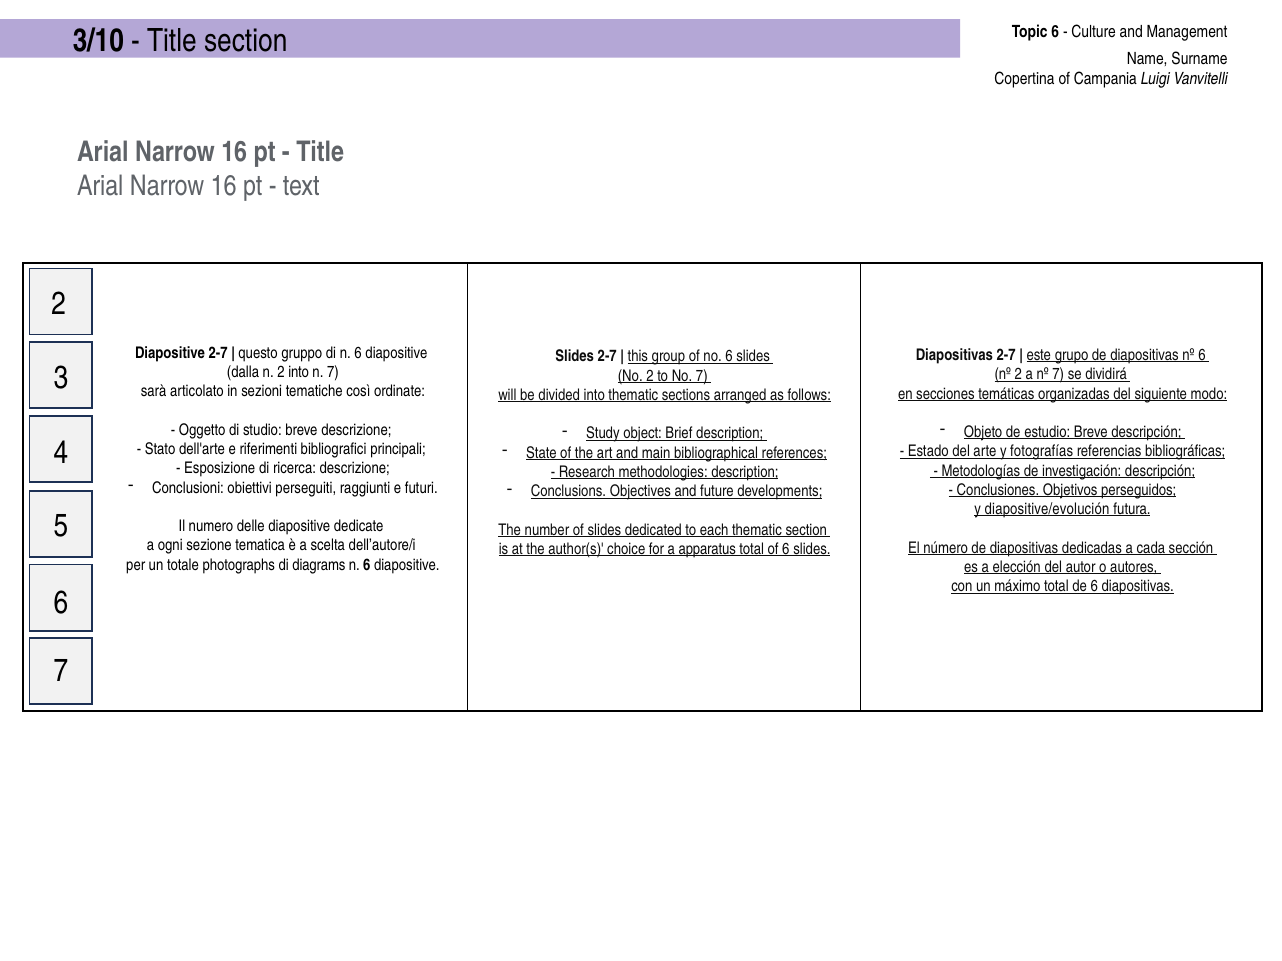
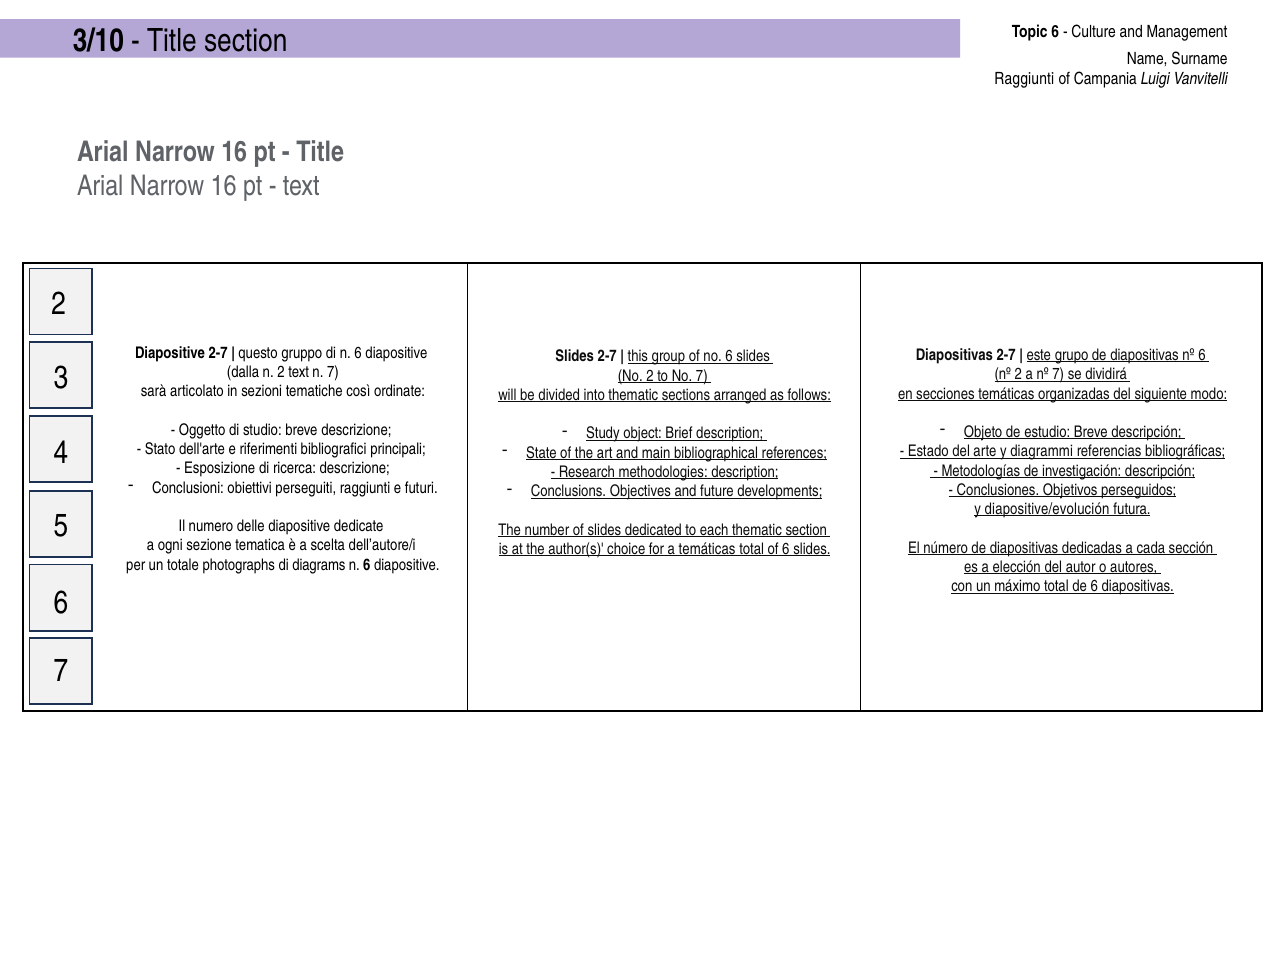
Copertina at (1024, 79): Copertina -> Raggiunti
2 into: into -> text
fotografías: fotografías -> diagrammi
a apparatus: apparatus -> temáticas
